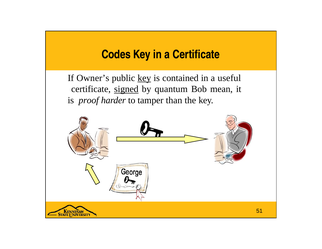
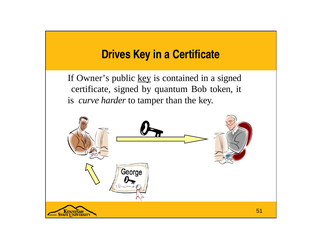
Codes: Codes -> Drives
a useful: useful -> signed
signed at (126, 89) underline: present -> none
mean: mean -> token
proof: proof -> curve
